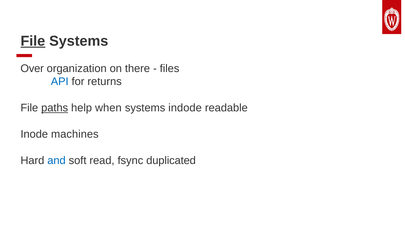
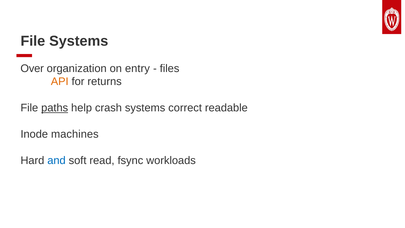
File at (33, 41) underline: present -> none
there: there -> entry
API colour: blue -> orange
when: when -> crash
indode: indode -> correct
duplicated: duplicated -> workloads
